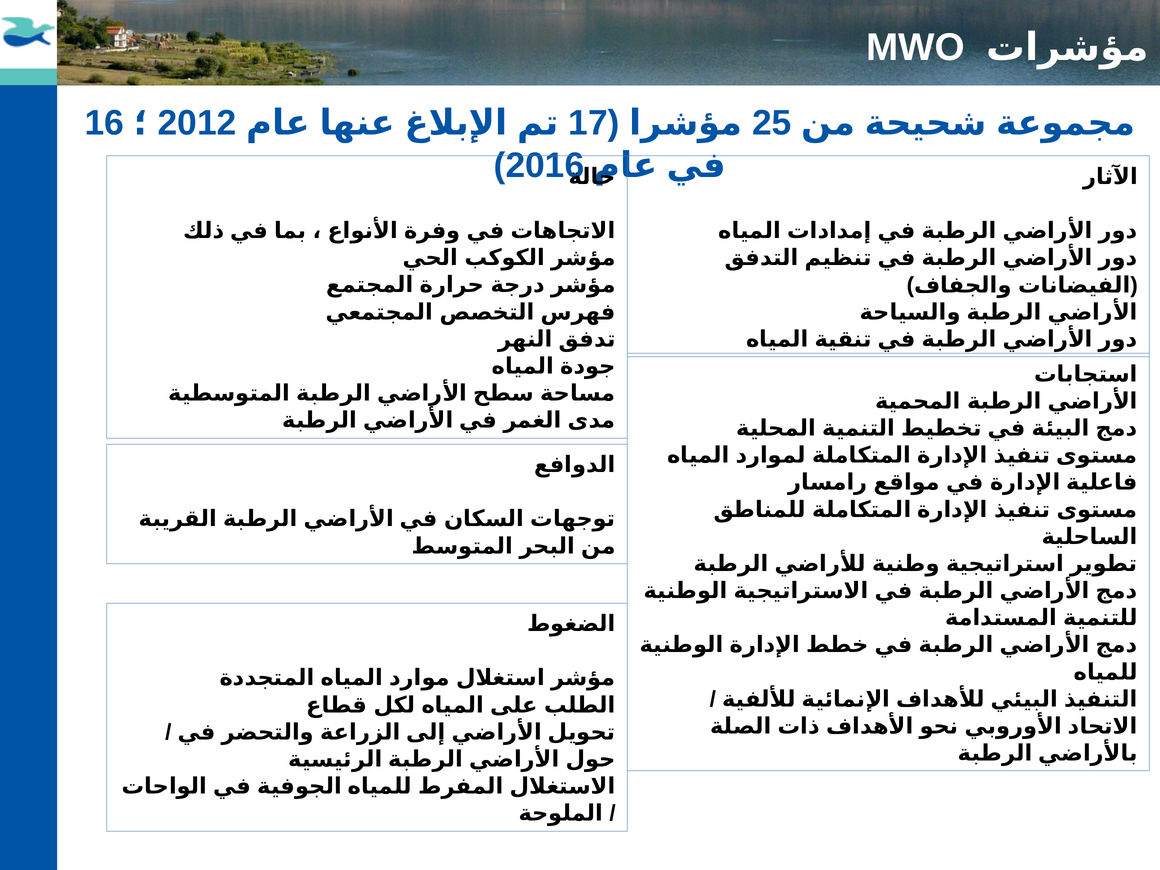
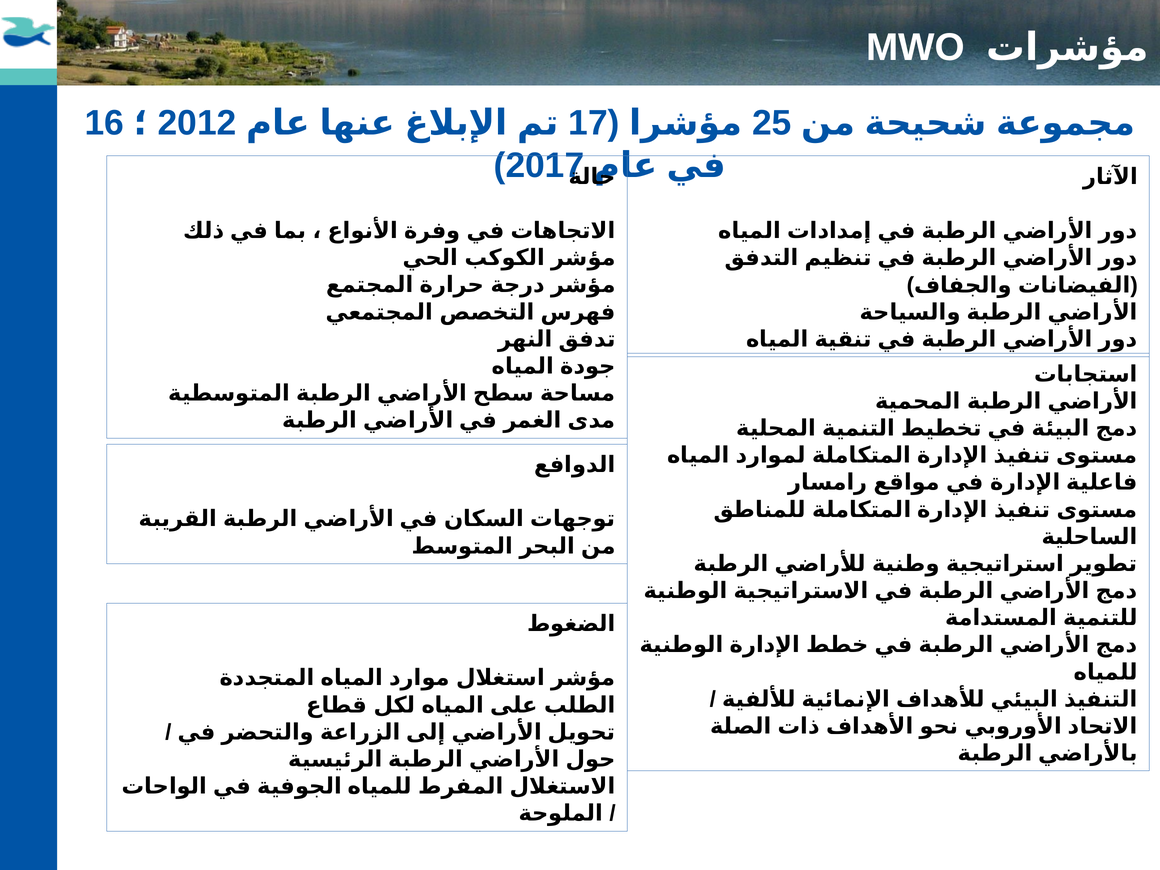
2016: 2016 -> 2017
